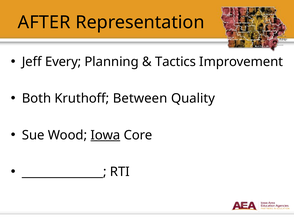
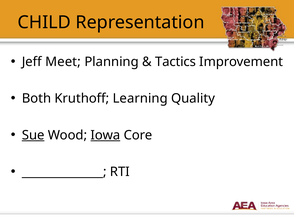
AFTER: AFTER -> CHILD
Every: Every -> Meet
Between: Between -> Learning
Sue underline: none -> present
